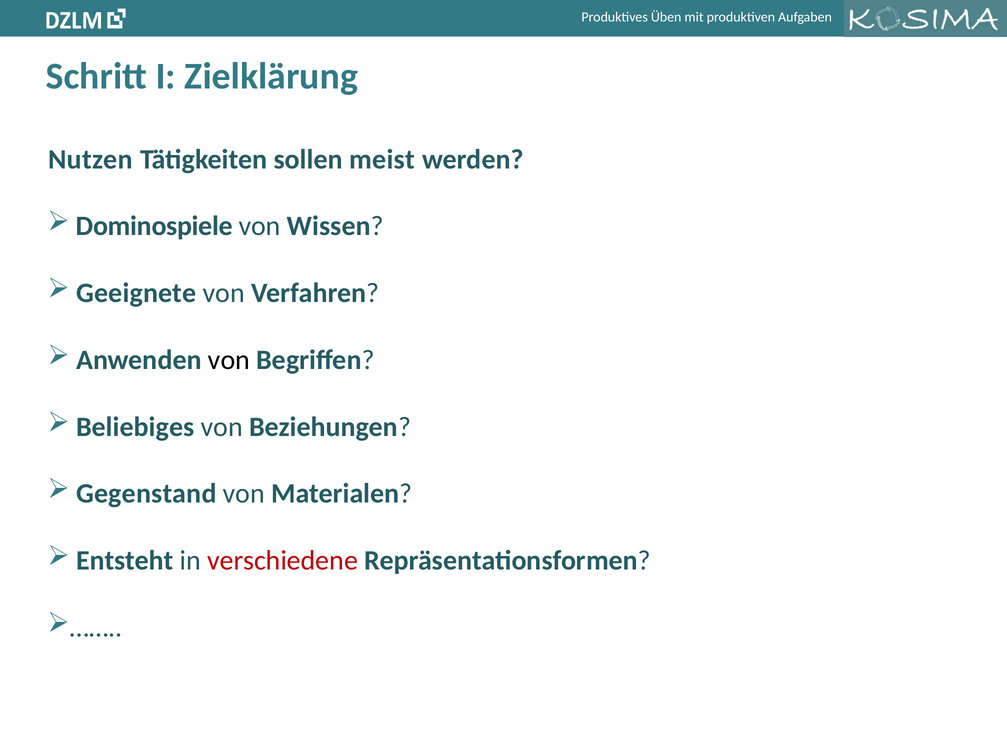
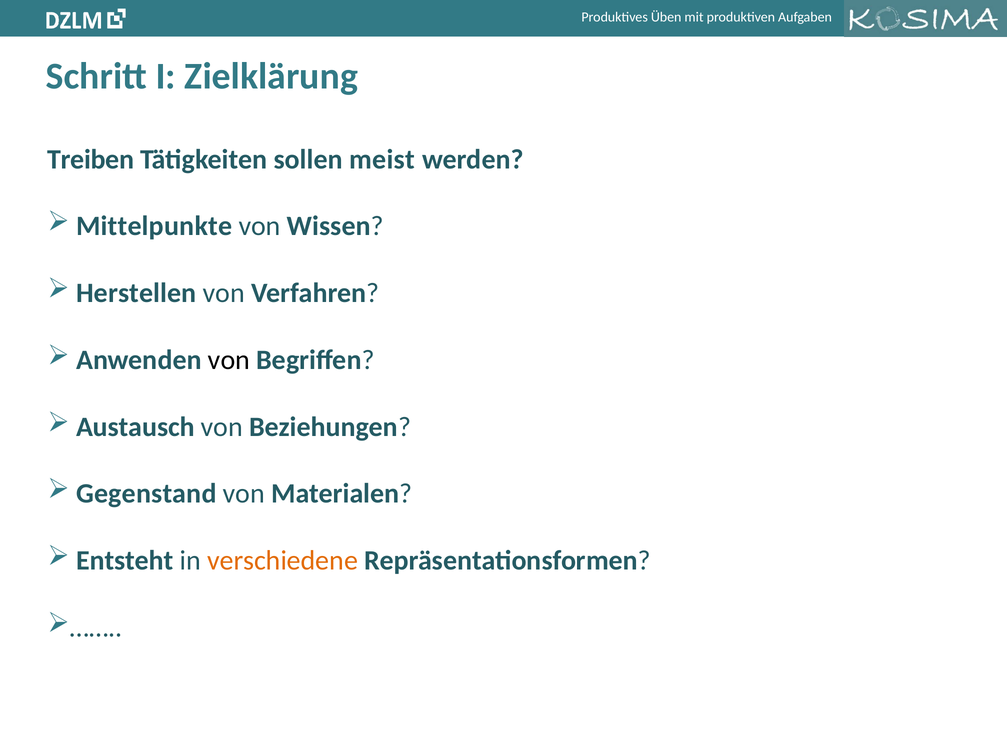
Nutzen: Nutzen -> Treiben
Dominospiele: Dominospiele -> Mittelpunkte
Geeignete: Geeignete -> Herstellen
Beliebiges: Beliebiges -> Austausch
verschiedene colour: red -> orange
